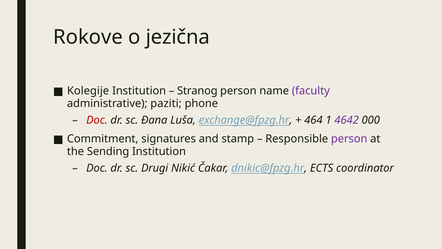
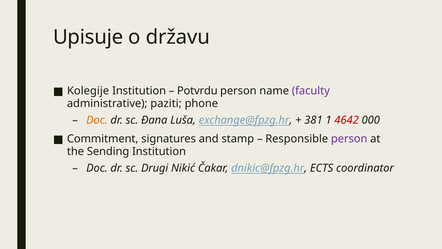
Rokove: Rokove -> Upisuje
jezična: jezična -> državu
Stranog: Stranog -> Potvrdu
Doc at (97, 120) colour: red -> orange
464: 464 -> 381
4642 colour: purple -> red
